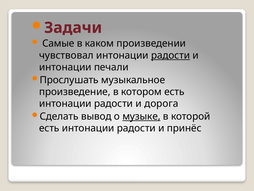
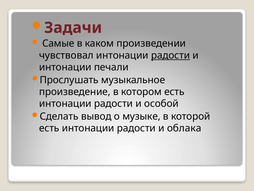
дорога: дорога -> особой
музыке underline: present -> none
принёс: принёс -> облака
